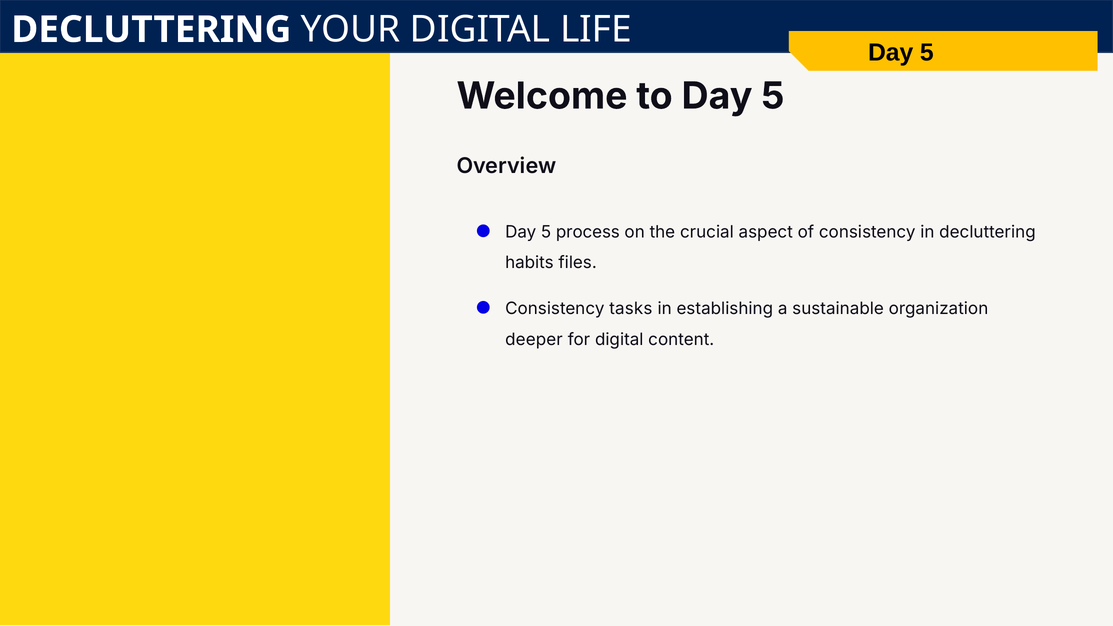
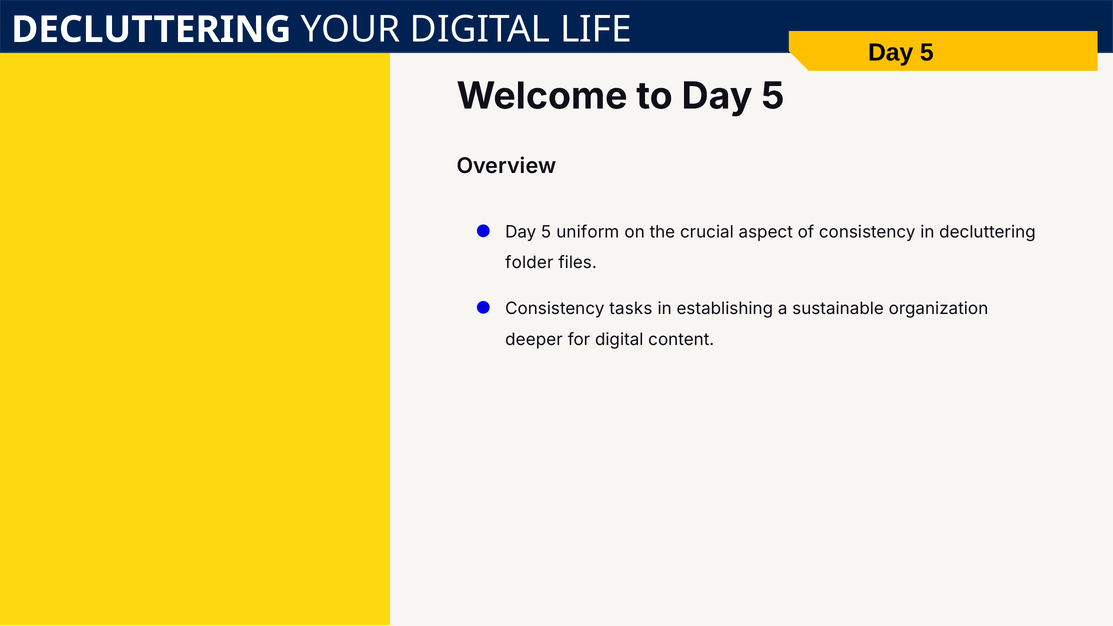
process: process -> uniform
habits: habits -> folder
